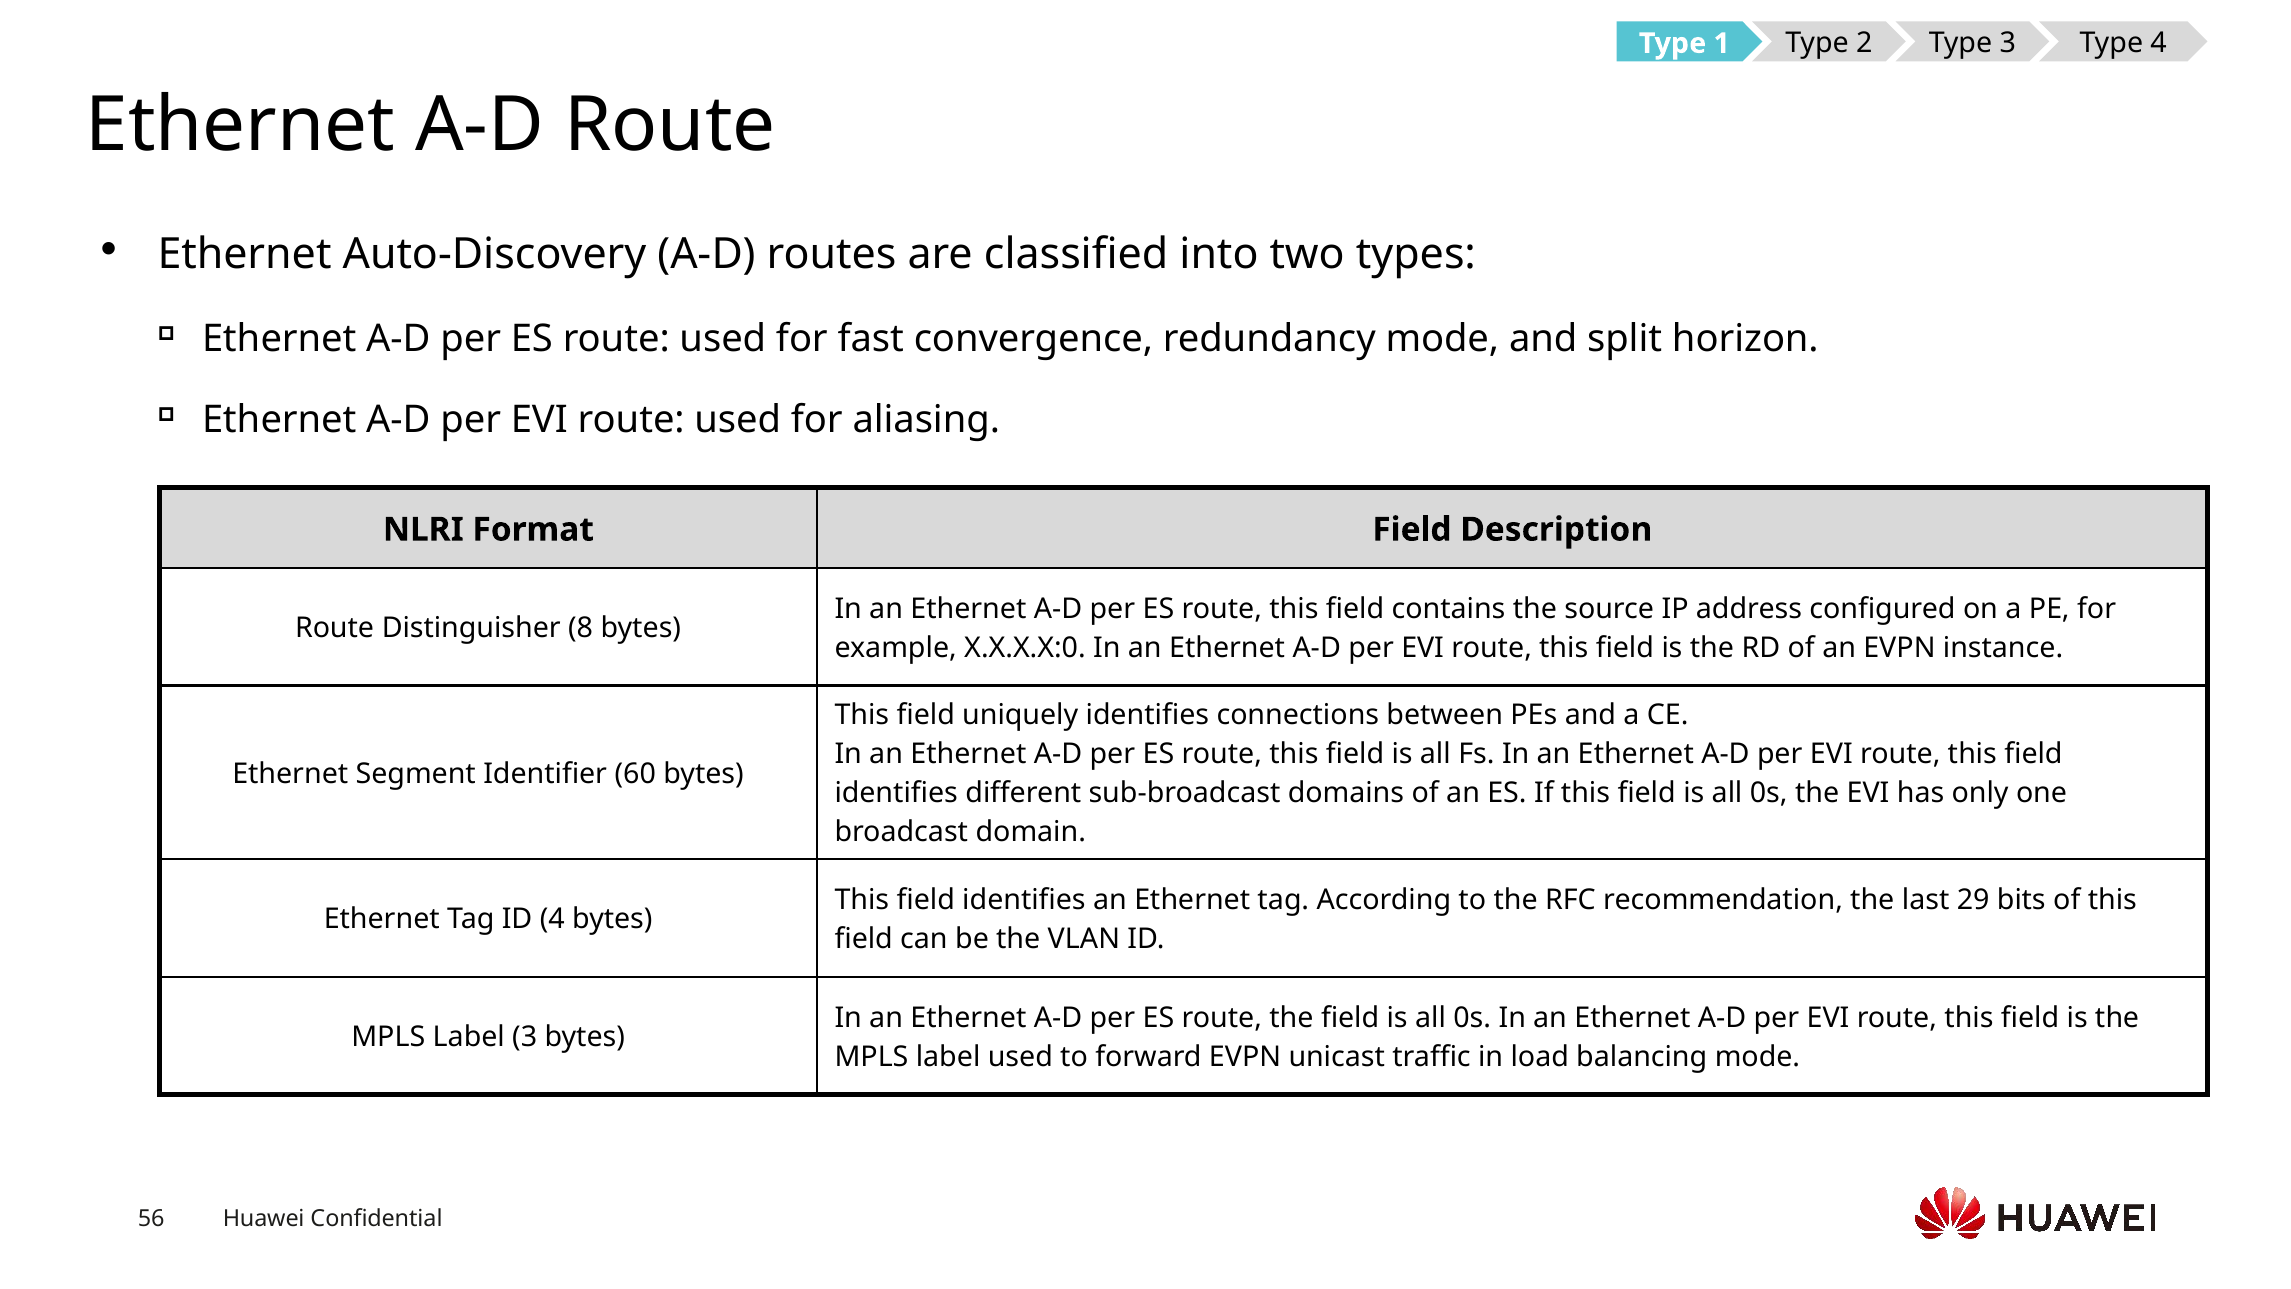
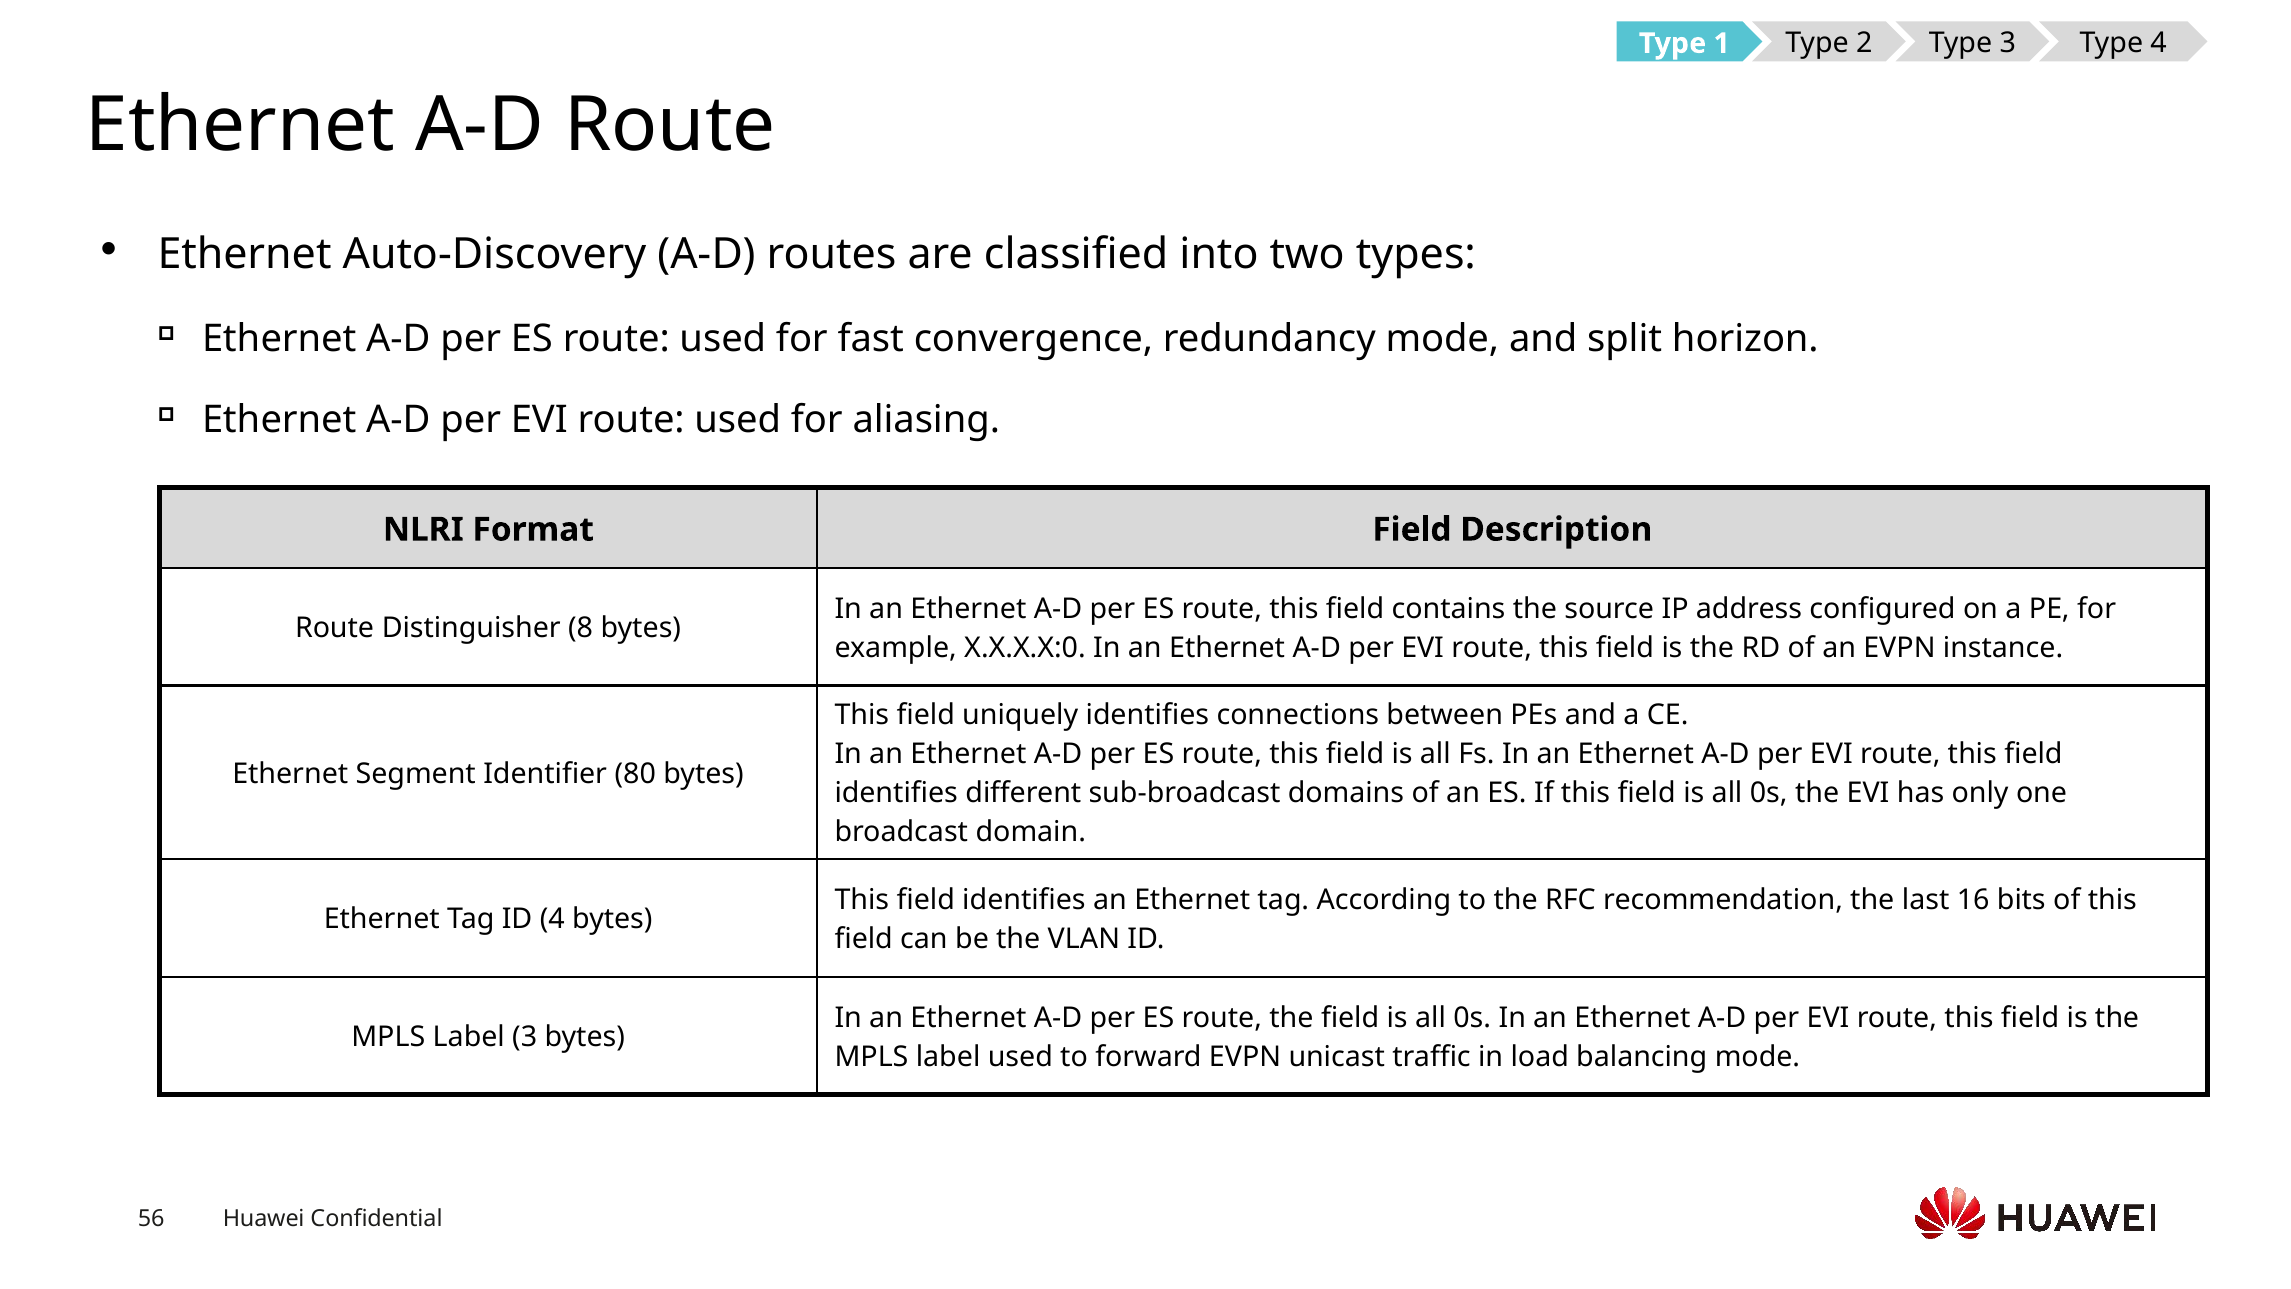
60: 60 -> 80
29: 29 -> 16
